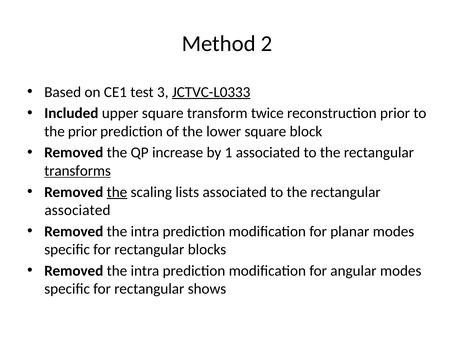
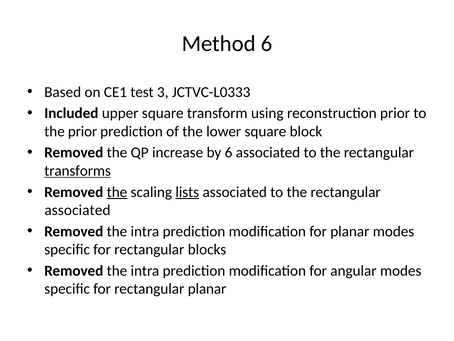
Method 2: 2 -> 6
JCTVC-L0333 underline: present -> none
twice: twice -> using
by 1: 1 -> 6
lists underline: none -> present
rectangular shows: shows -> planar
